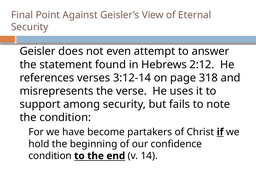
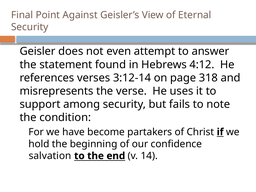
2:12: 2:12 -> 4:12
condition at (50, 156): condition -> salvation
